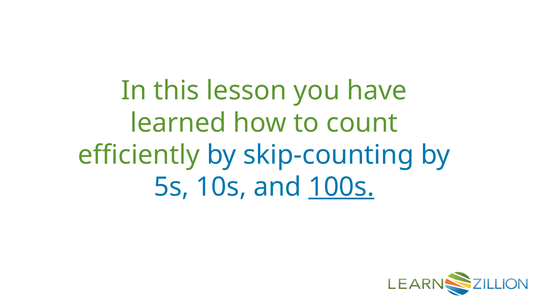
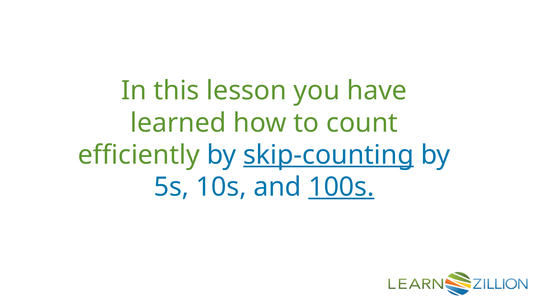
skip-counting underline: none -> present
